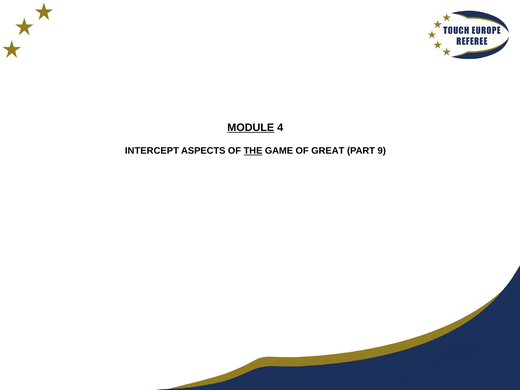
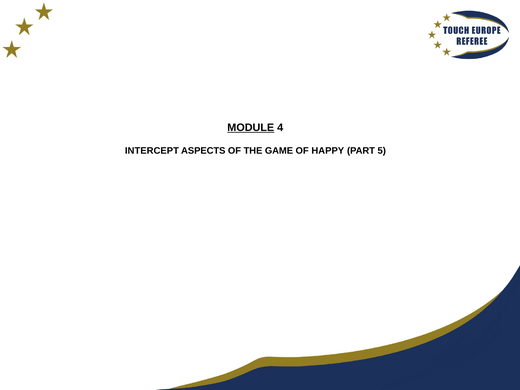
THE underline: present -> none
GREAT: GREAT -> HAPPY
9: 9 -> 5
